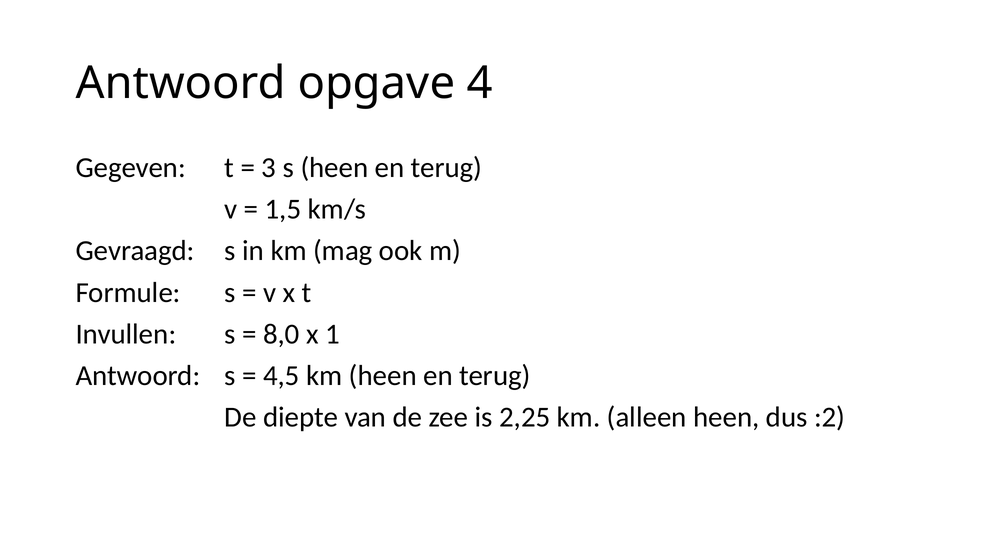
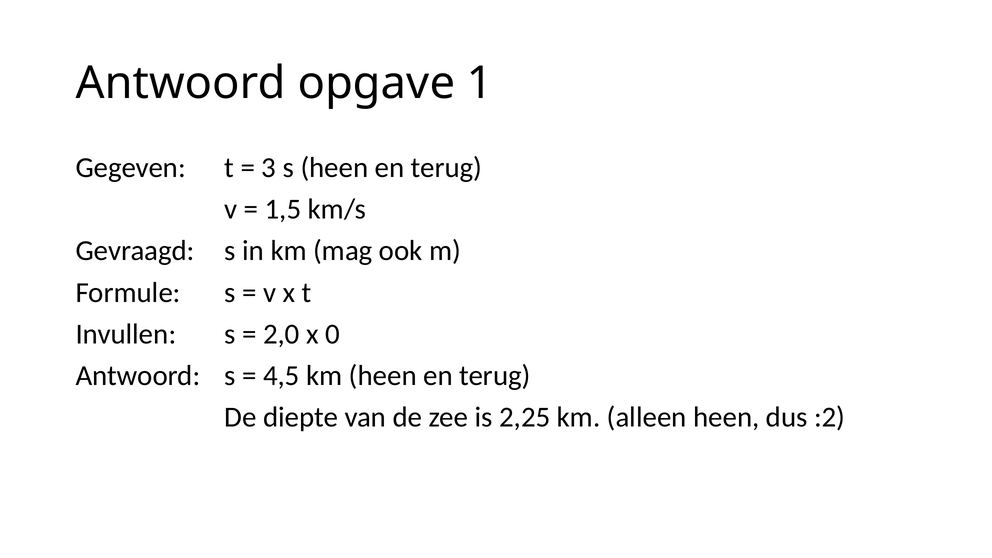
4: 4 -> 1
8,0: 8,0 -> 2,0
1: 1 -> 0
